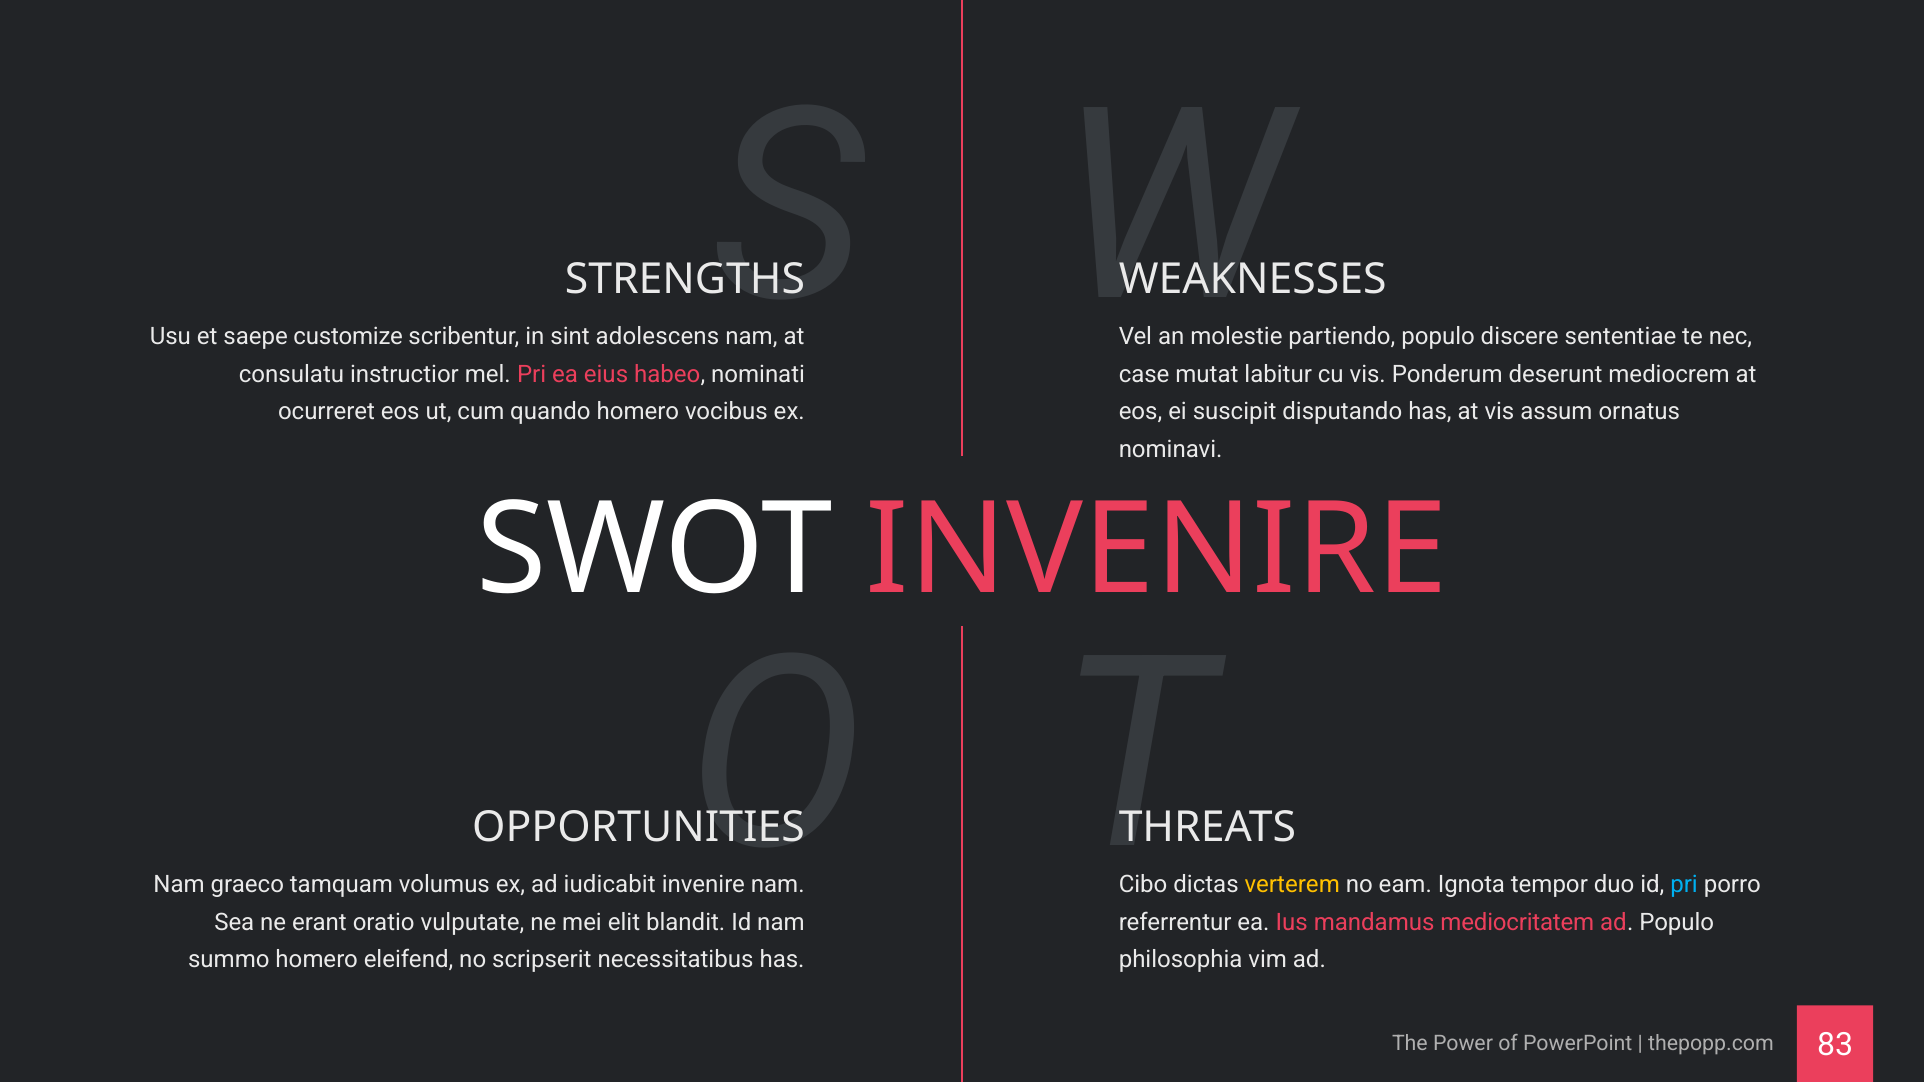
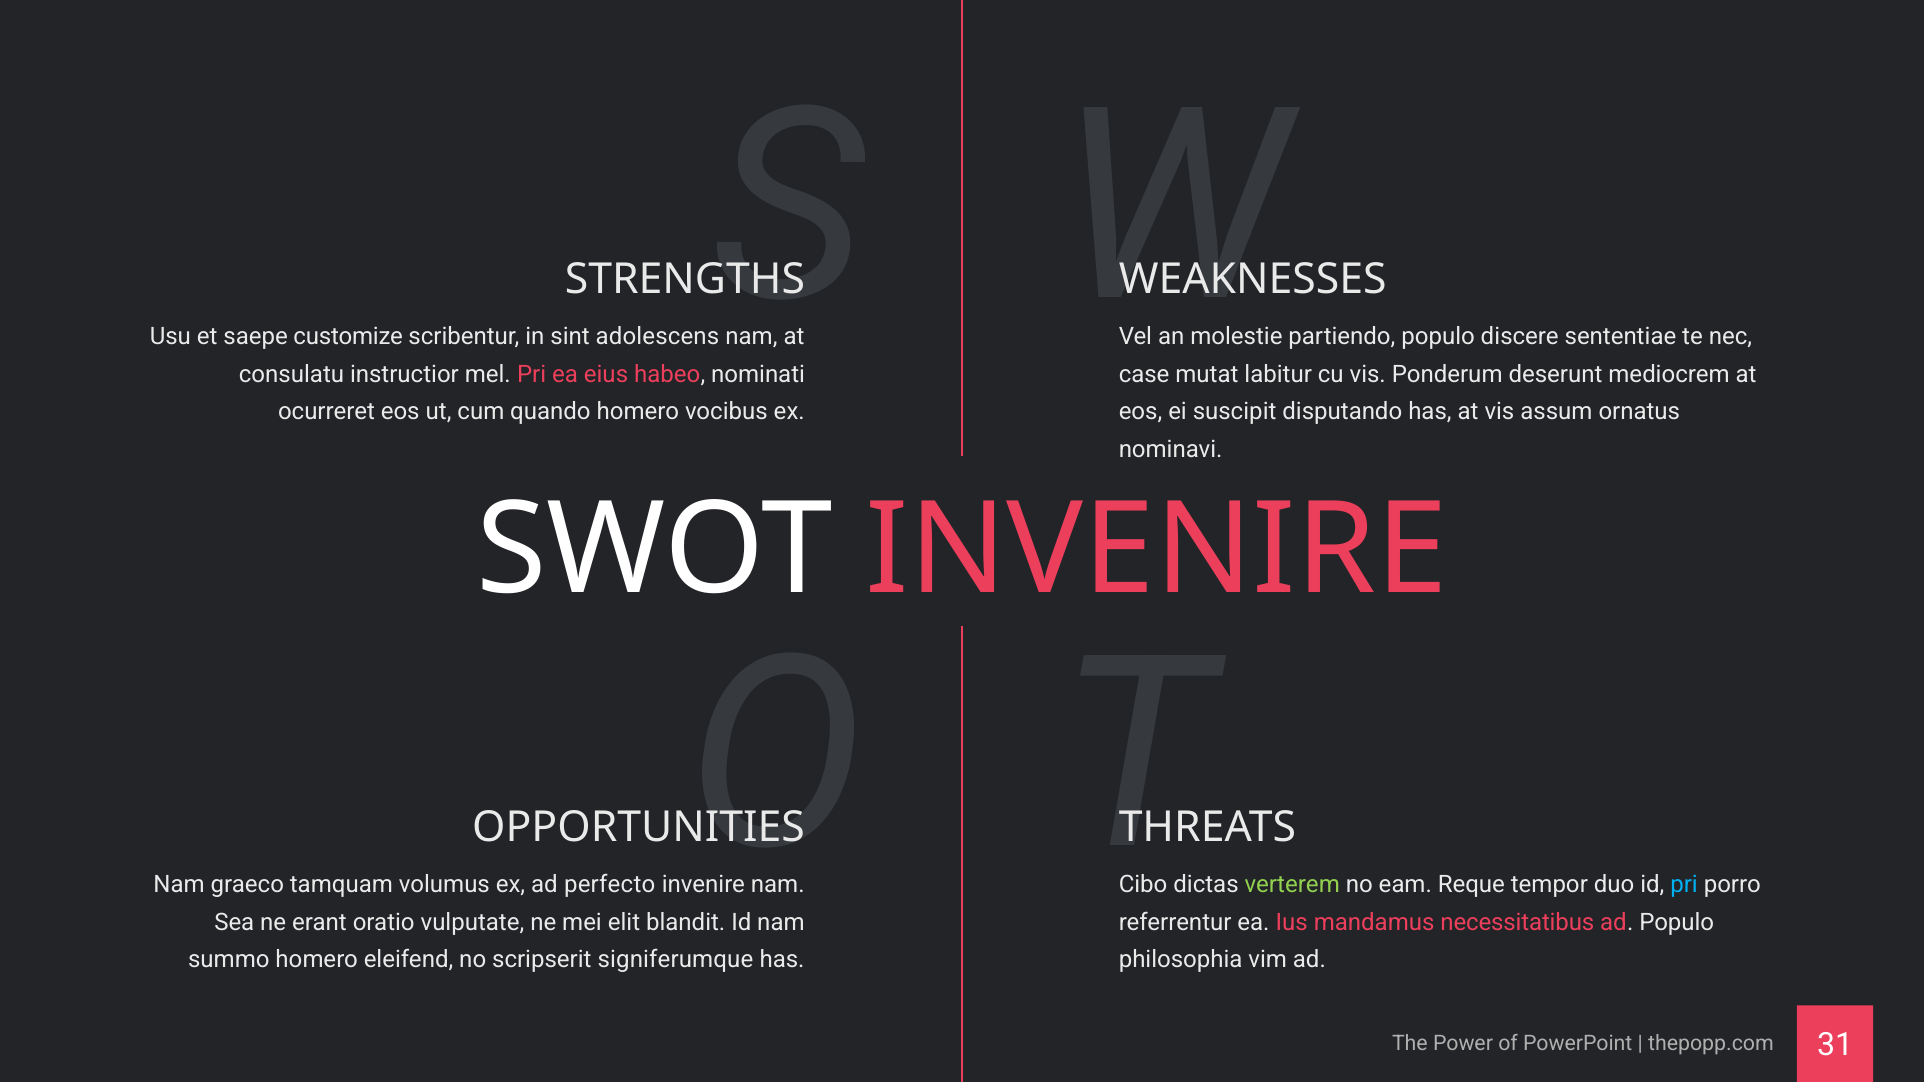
iudicabit: iudicabit -> perfecto
verterem colour: yellow -> light green
Ignota: Ignota -> Reque
mediocritatem: mediocritatem -> necessitatibus
necessitatibus: necessitatibus -> signiferumque
83: 83 -> 31
